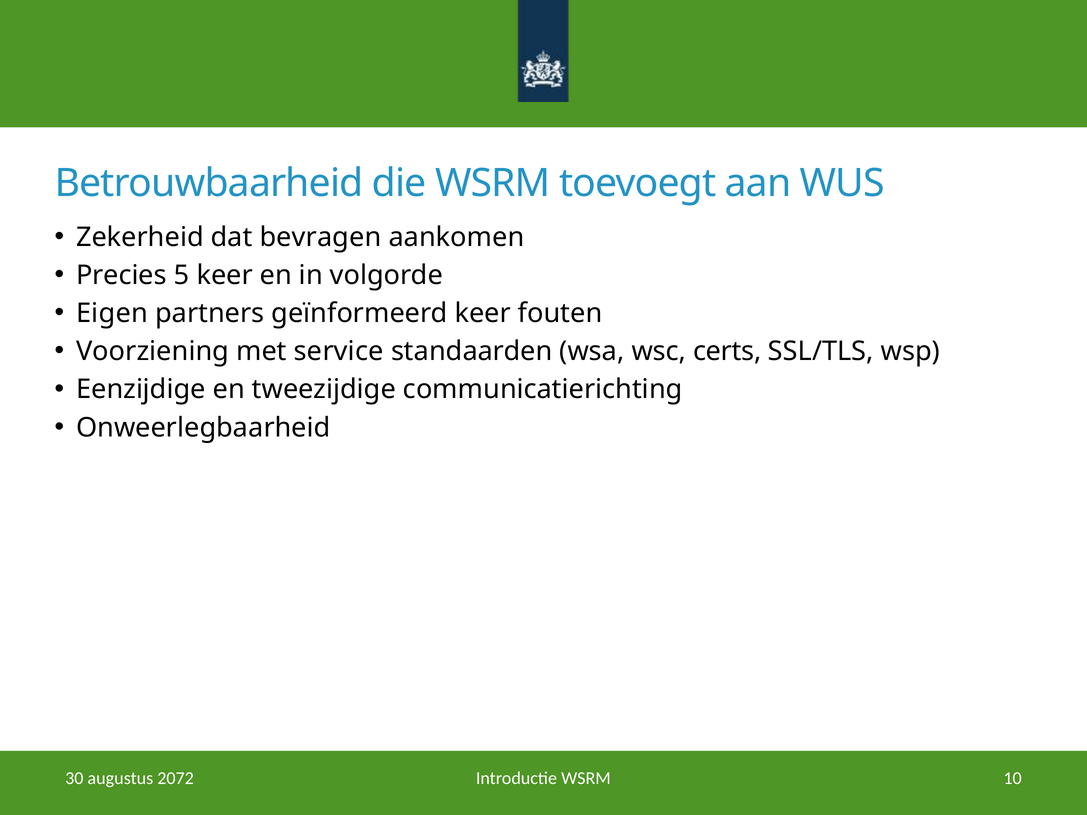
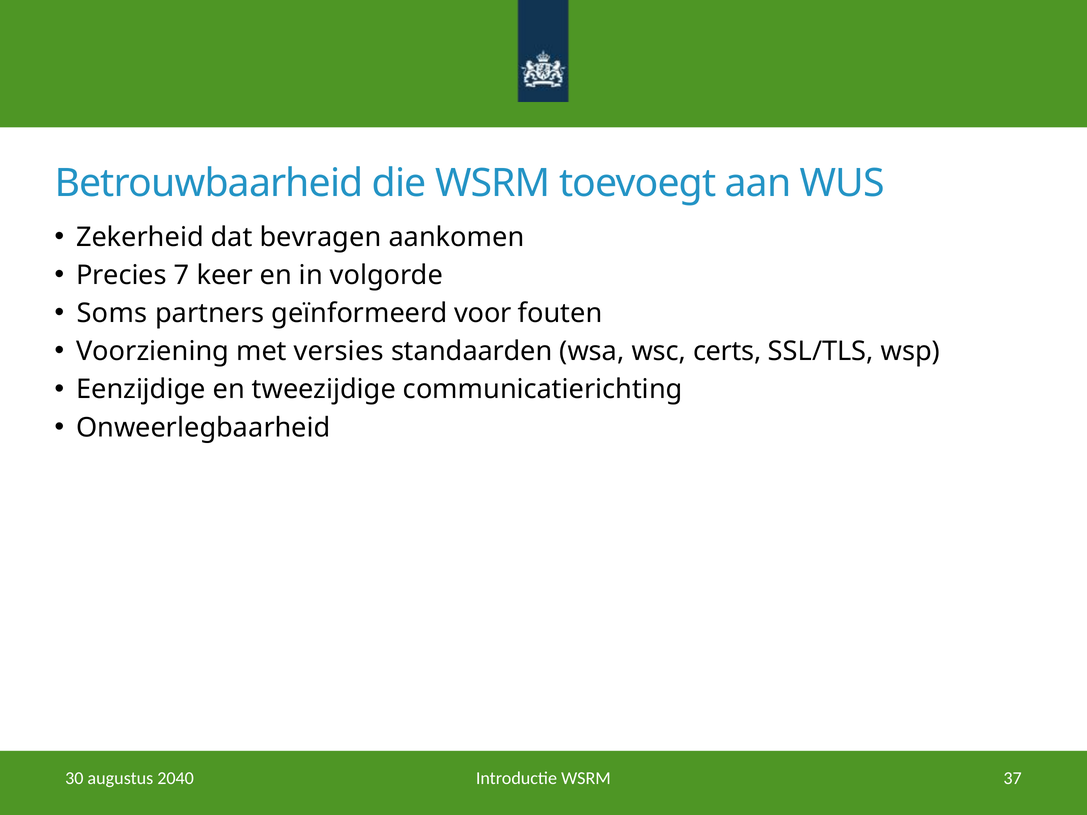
5: 5 -> 7
Eigen: Eigen -> Soms
geïnformeerd keer: keer -> voor
service: service -> versies
10: 10 -> 37
2072: 2072 -> 2040
